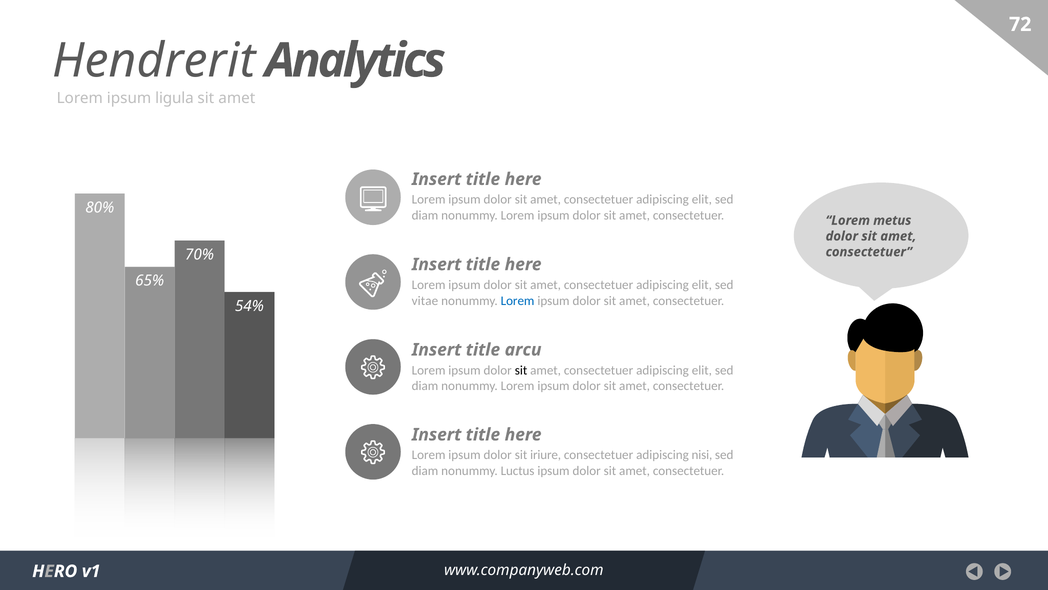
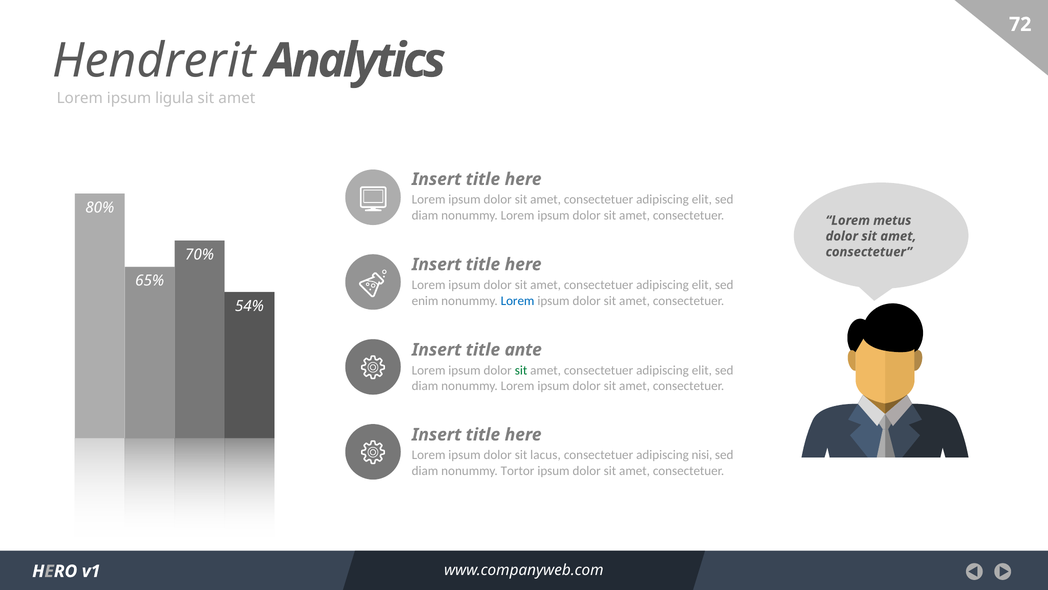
vitae: vitae -> enim
arcu: arcu -> ante
sit at (521, 370) colour: black -> green
iriure: iriure -> lacus
Luctus: Luctus -> Tortor
